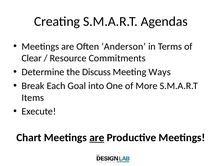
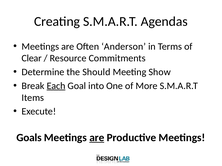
Discuss: Discuss -> Should
Ways: Ways -> Show
Each underline: none -> present
Chart: Chart -> Goals
